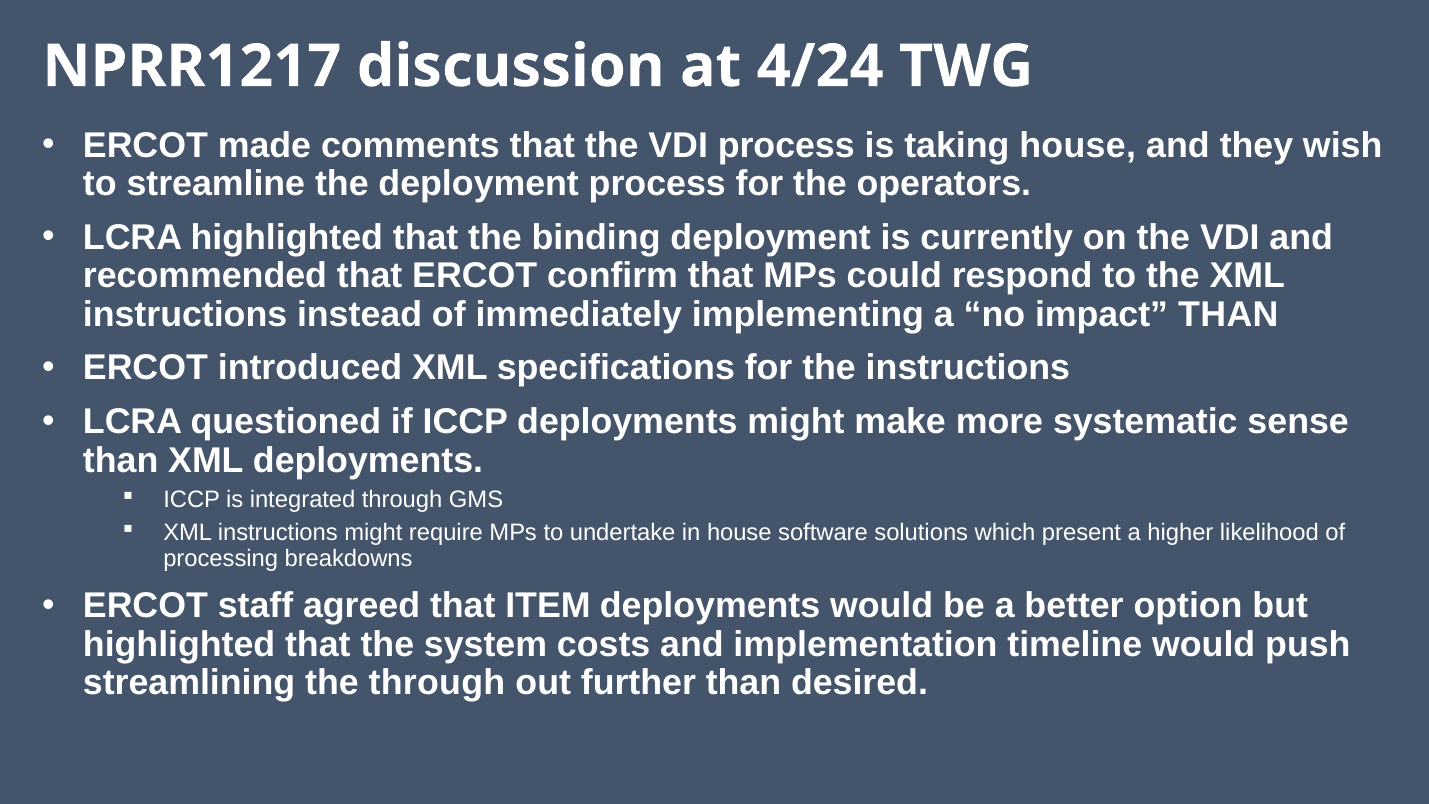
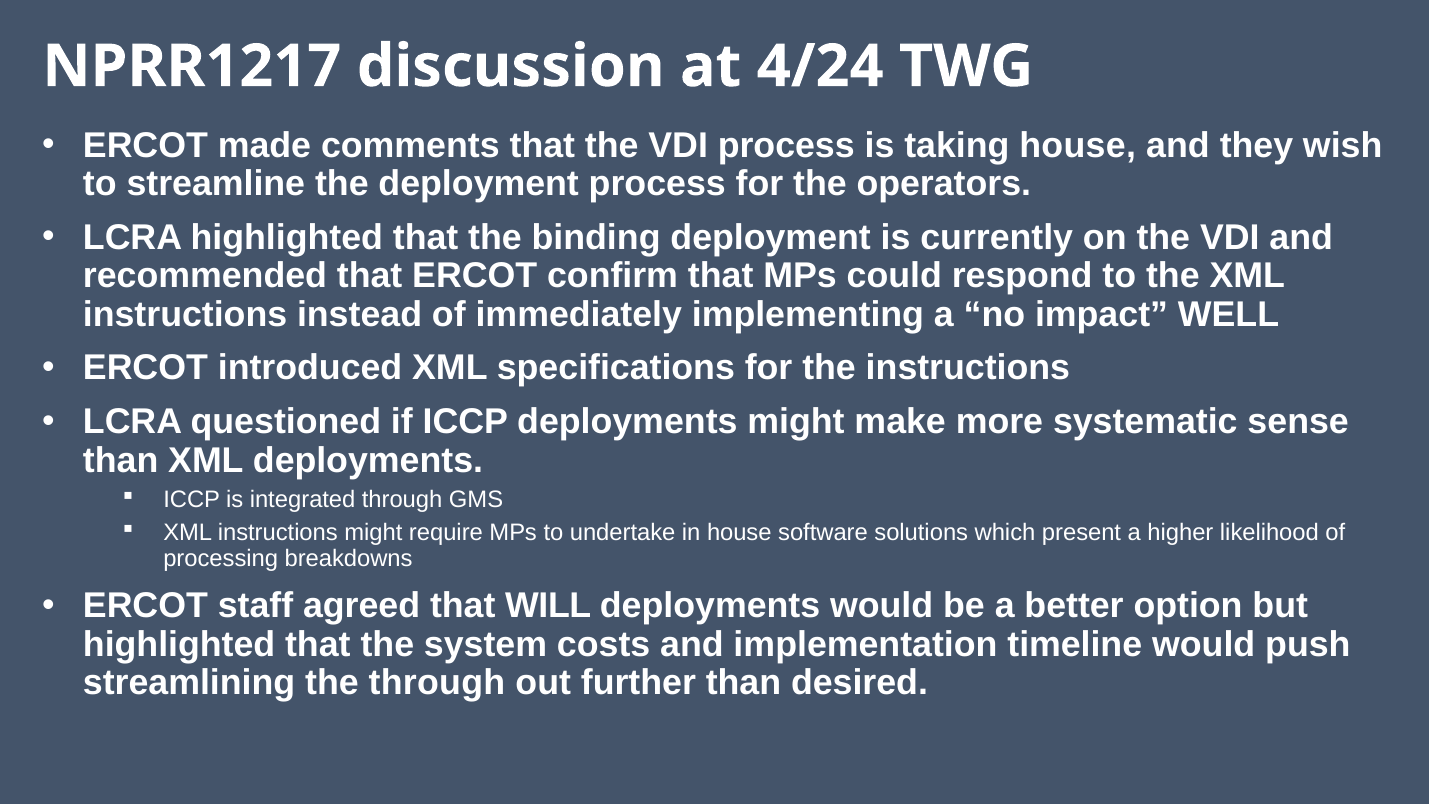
impact THAN: THAN -> WELL
ITEM: ITEM -> WILL
